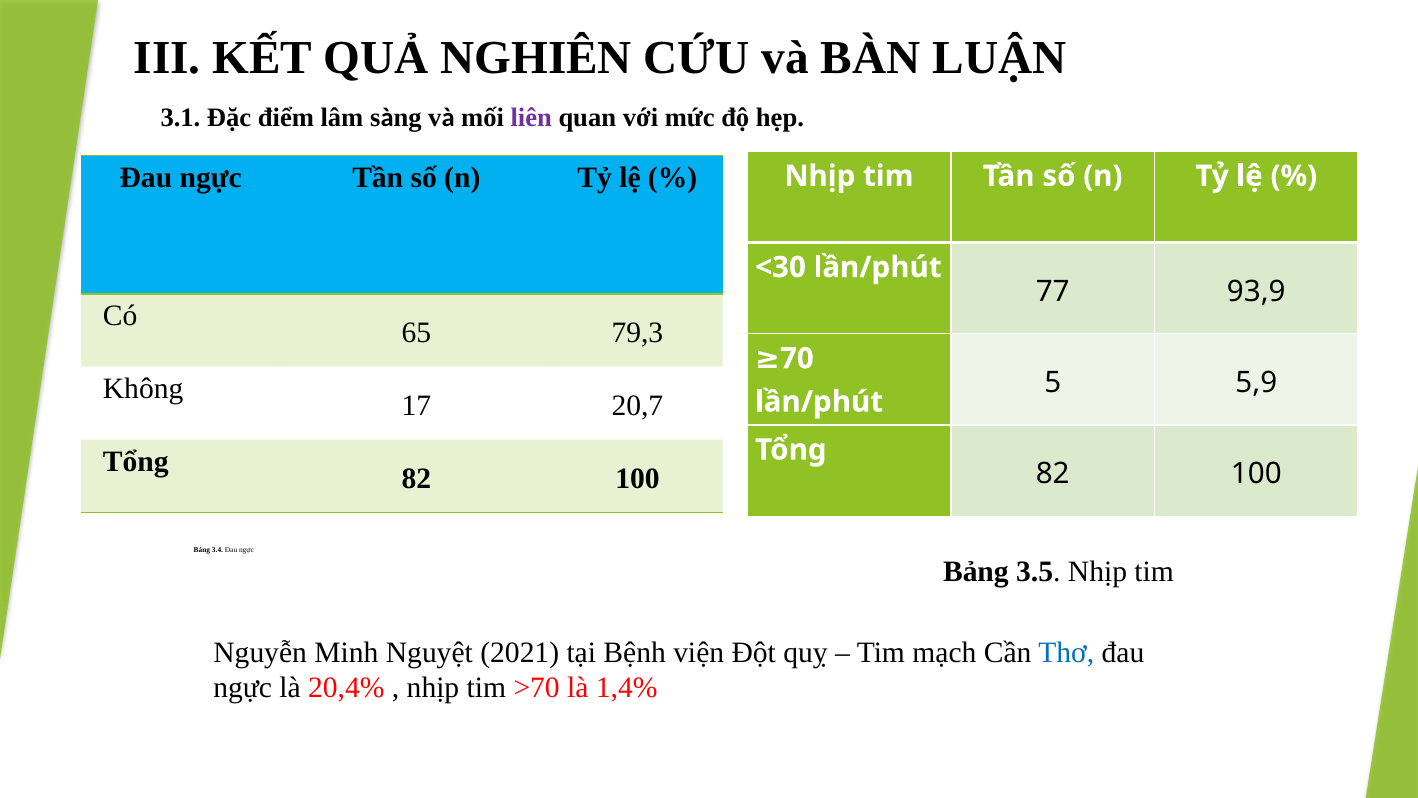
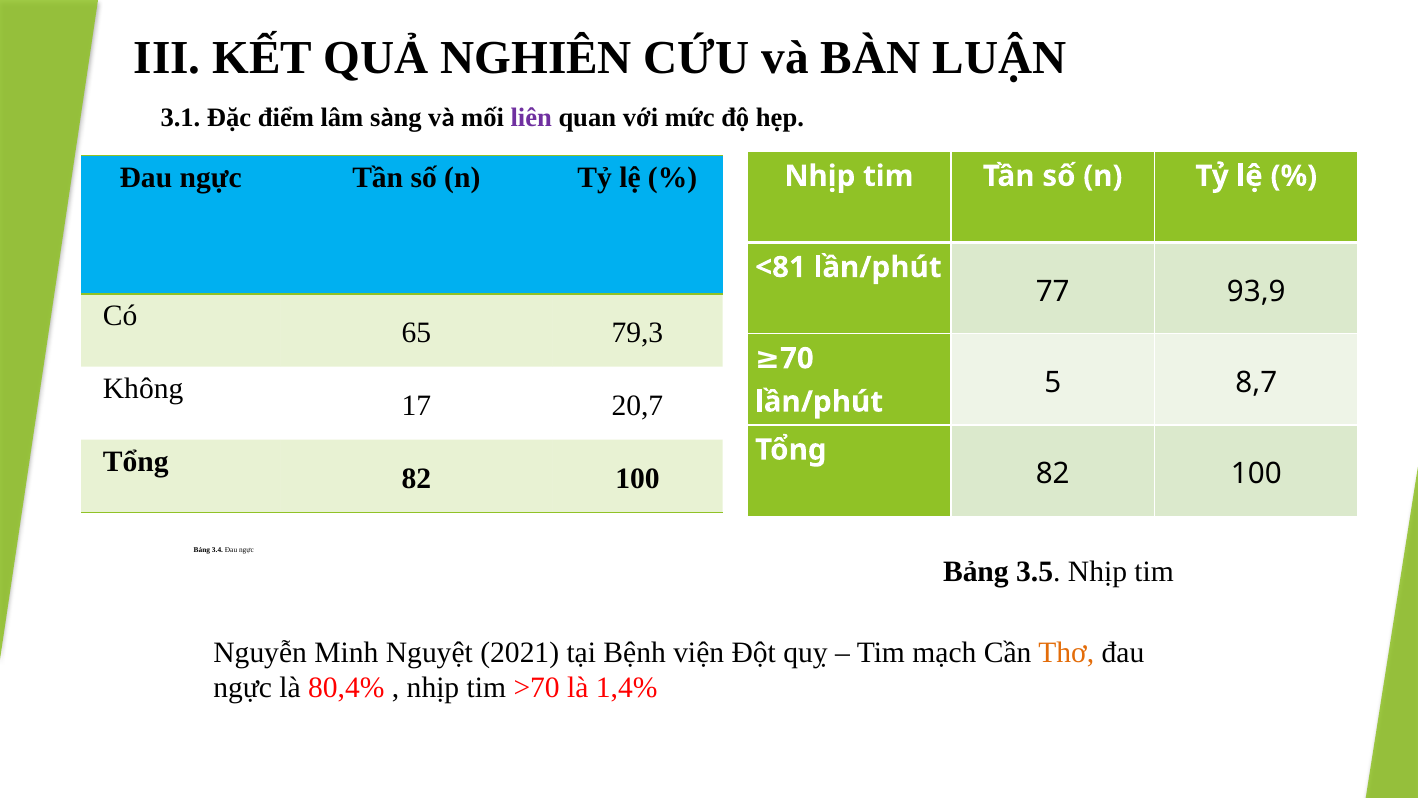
<30: <30 -> <81
5,9: 5,9 -> 8,7
Thơ colour: blue -> orange
20,4%: 20,4% -> 80,4%
